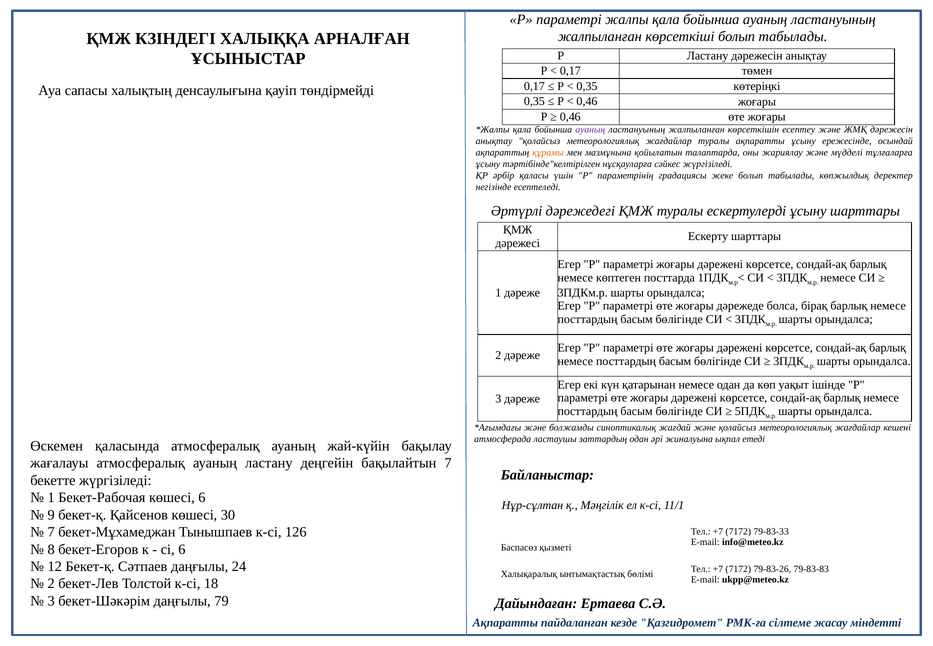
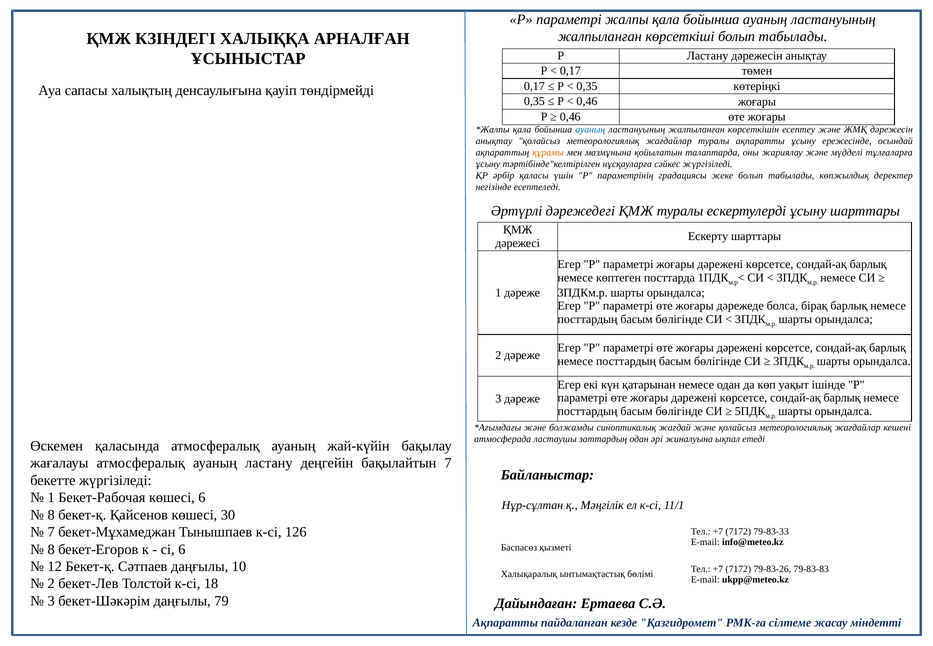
ауаның at (590, 130) colour: purple -> blue
9 at (51, 515): 9 -> 8
24: 24 -> 10
